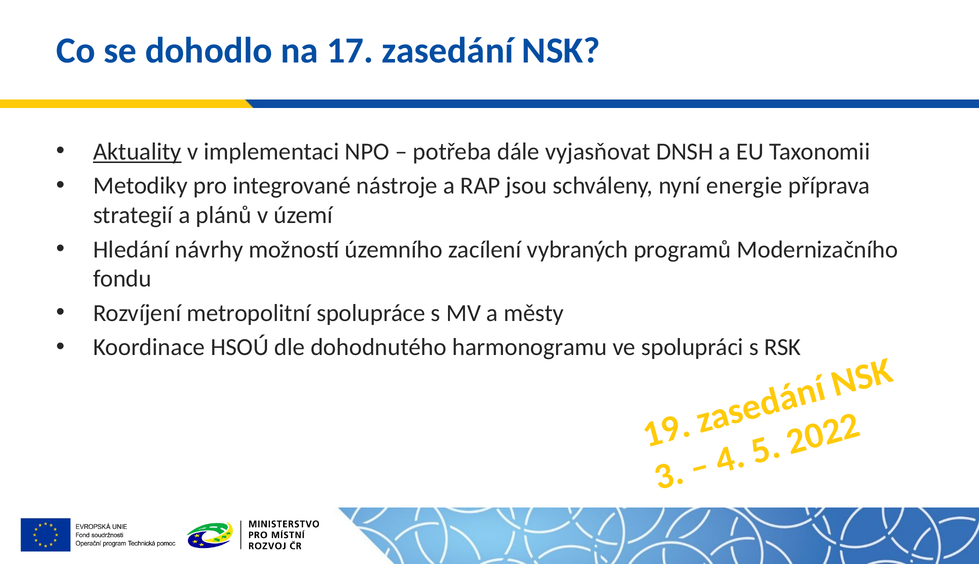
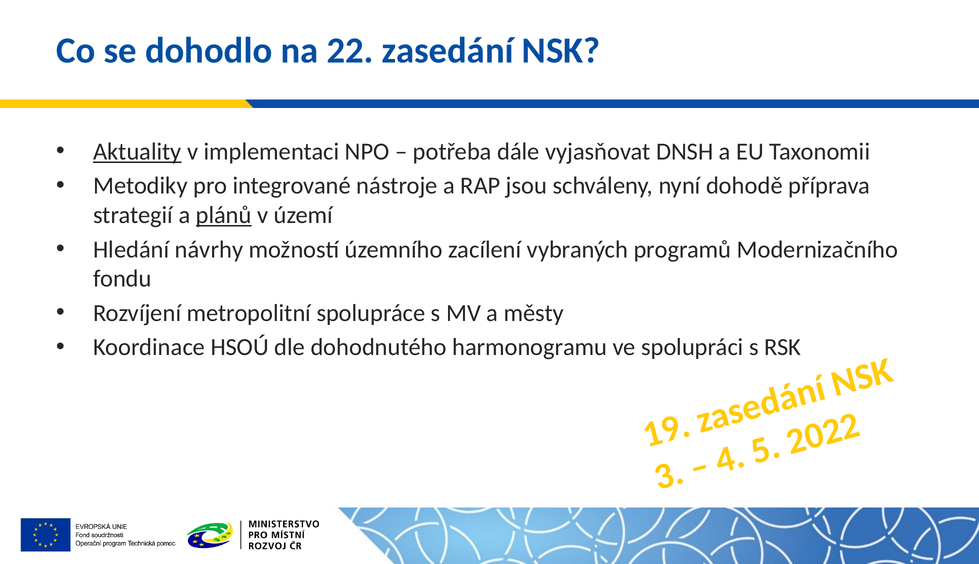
17: 17 -> 22
energie: energie -> dohodě
plánů underline: none -> present
